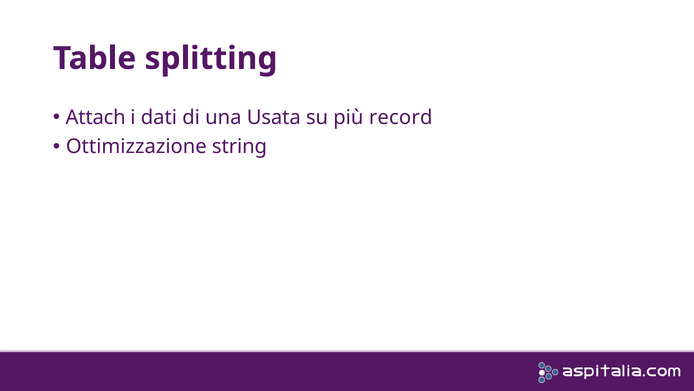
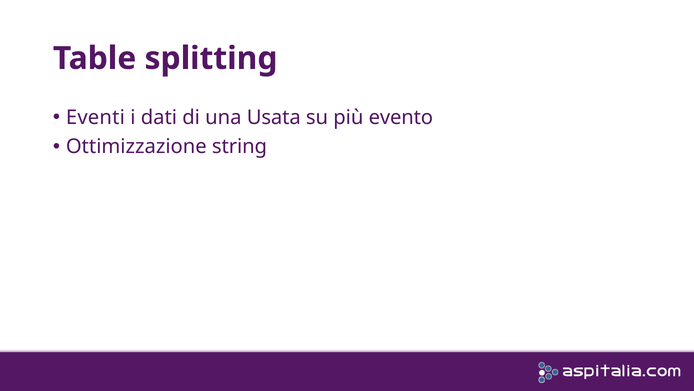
Attach: Attach -> Eventi
record: record -> evento
